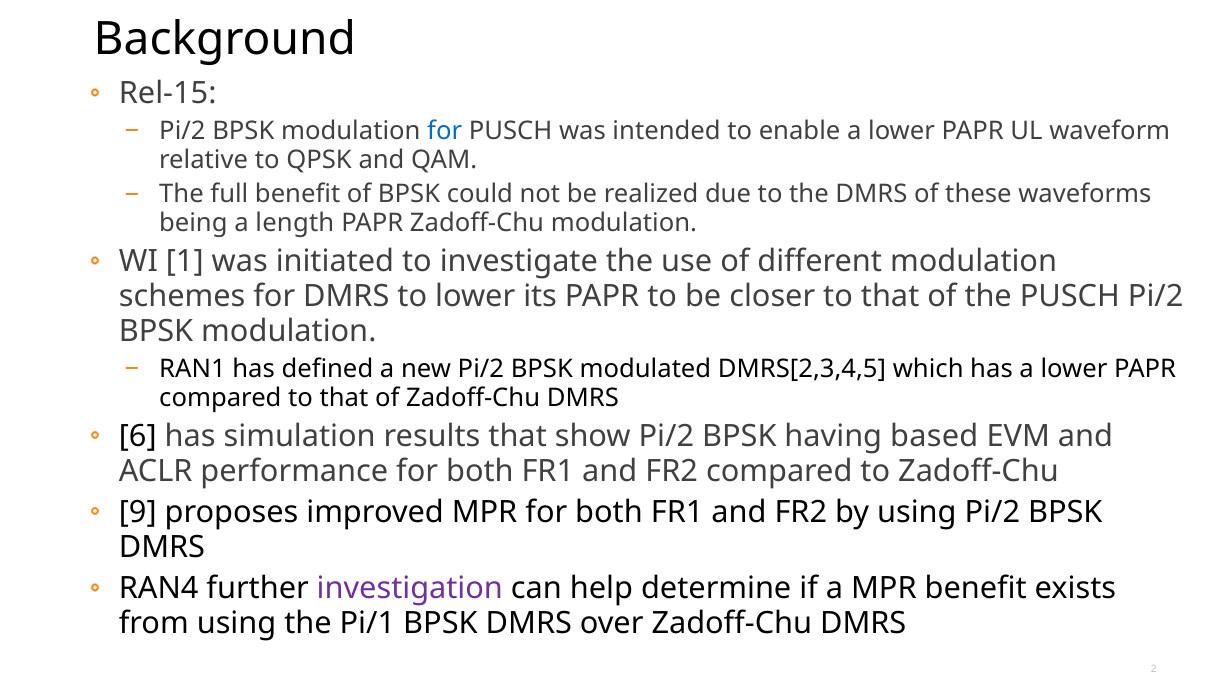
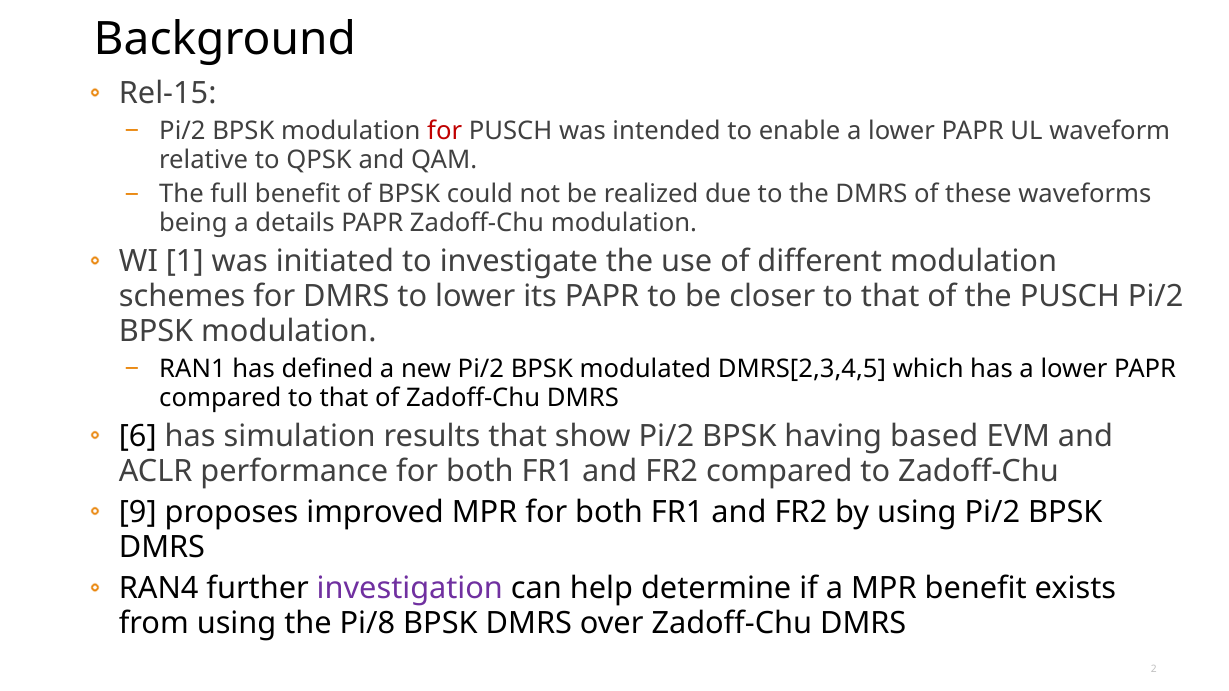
for at (445, 131) colour: blue -> red
length: length -> details
Pi/1: Pi/1 -> Pi/8
